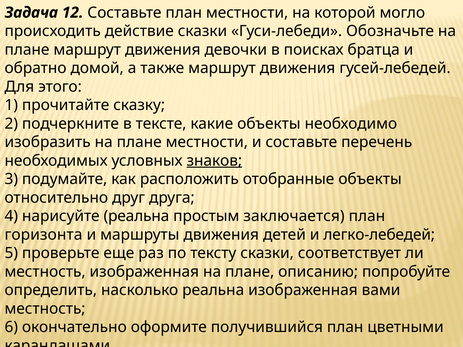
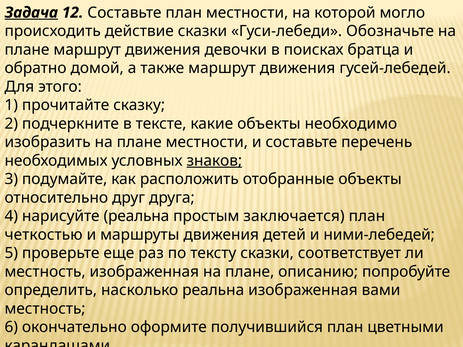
Задача underline: none -> present
горизонта: горизонта -> четкостью
легко-лебедей: легко-лебедей -> ними-лебедей
